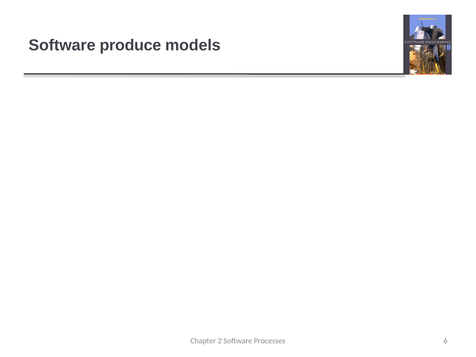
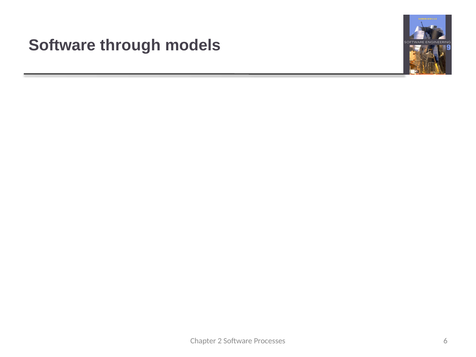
produce: produce -> through
